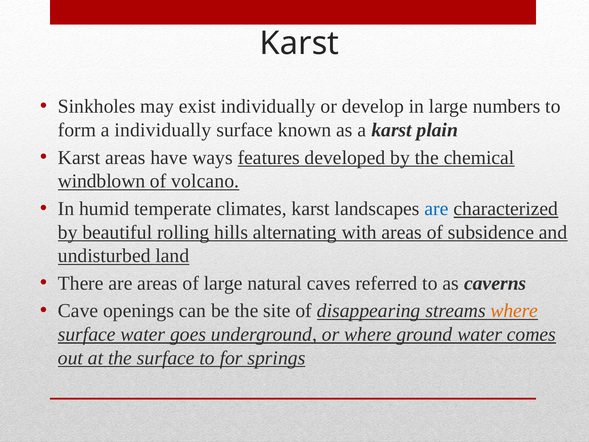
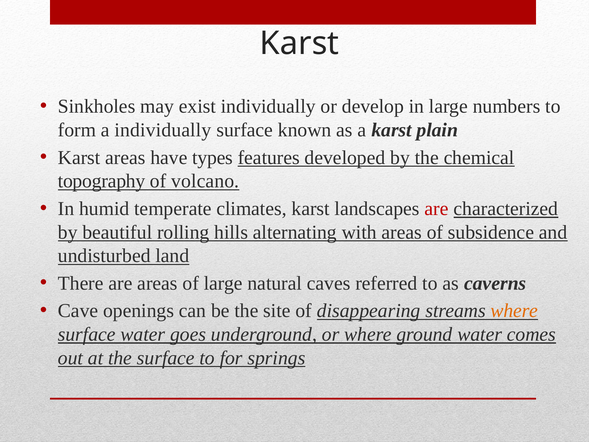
ways: ways -> types
windblown: windblown -> topography
are at (436, 209) colour: blue -> red
